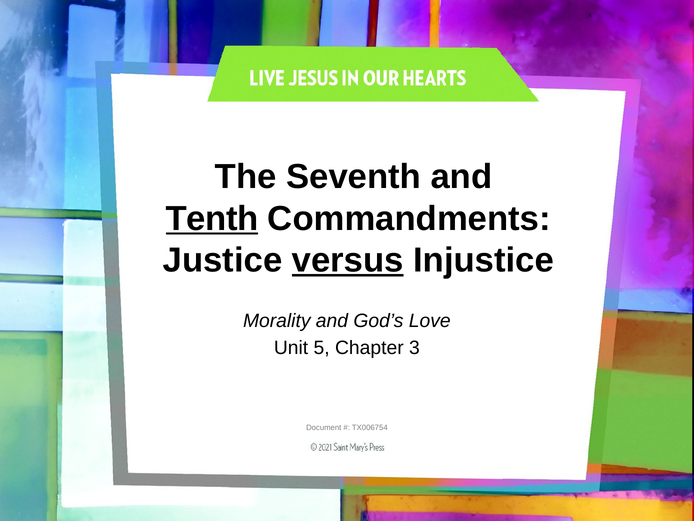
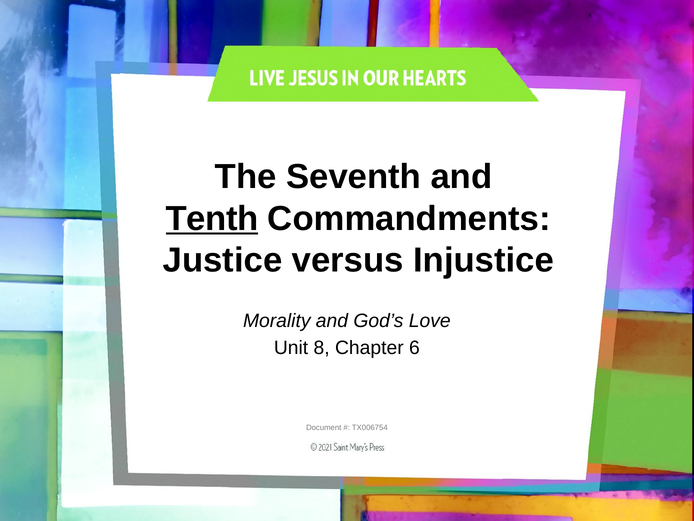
versus underline: present -> none
5: 5 -> 8
3: 3 -> 6
